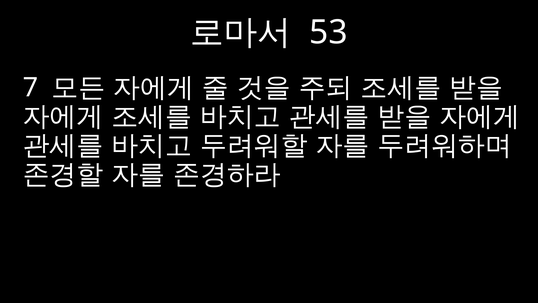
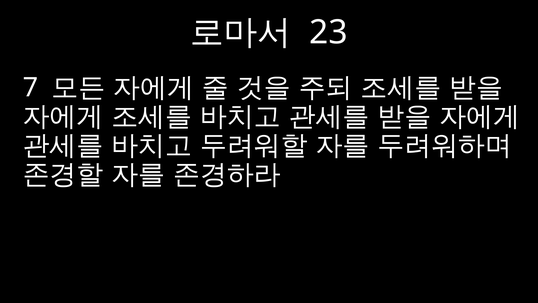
53: 53 -> 23
